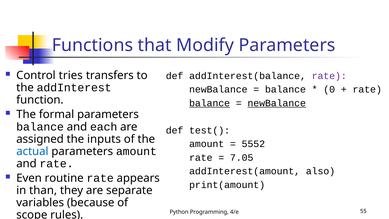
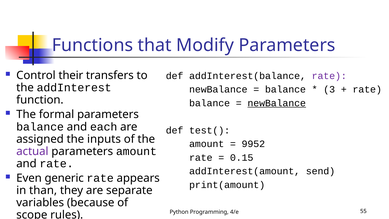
tries: tries -> their
0: 0 -> 3
balance at (210, 103) underline: present -> none
5552: 5552 -> 9952
actual colour: blue -> purple
7.05: 7.05 -> 0.15
also: also -> send
routine: routine -> generic
